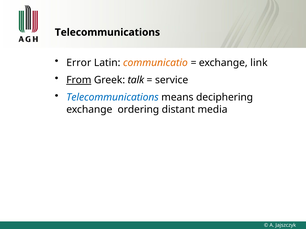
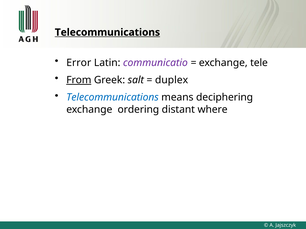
Telecommunications at (107, 32) underline: none -> present
communicatio colour: orange -> purple
link: link -> tele
talk: talk -> salt
service: service -> duplex
media: media -> where
